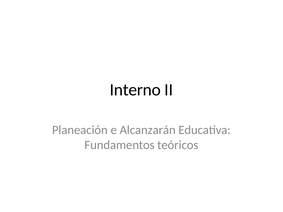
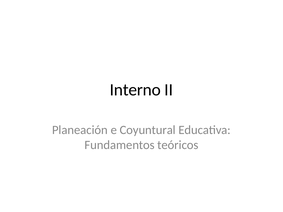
Alcanzarán: Alcanzarán -> Coyuntural
